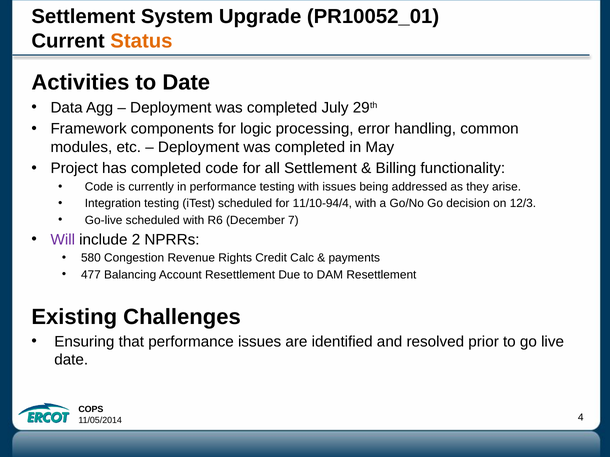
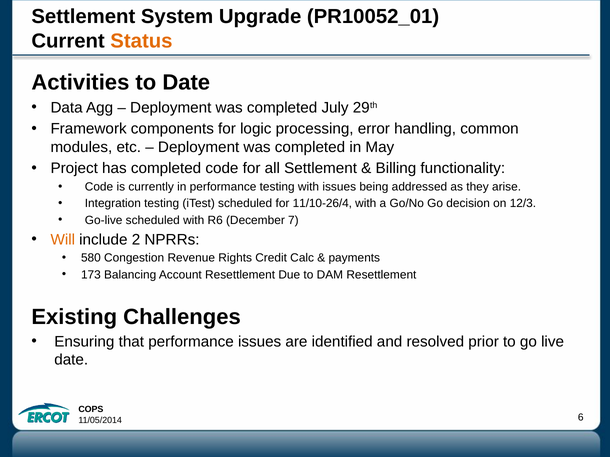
11/10-94/4: 11/10-94/4 -> 11/10-26/4
Will colour: purple -> orange
477: 477 -> 173
4: 4 -> 6
